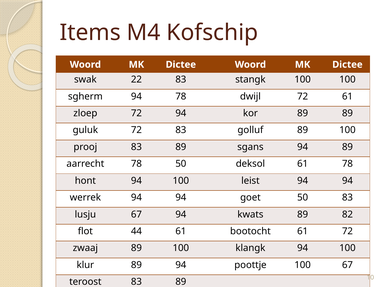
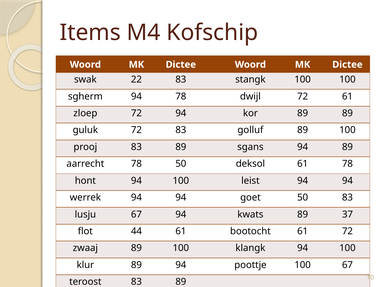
82: 82 -> 37
